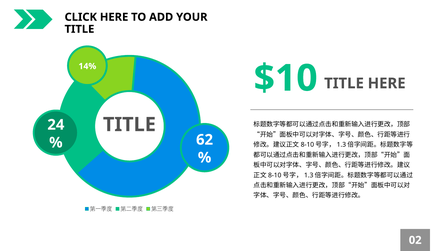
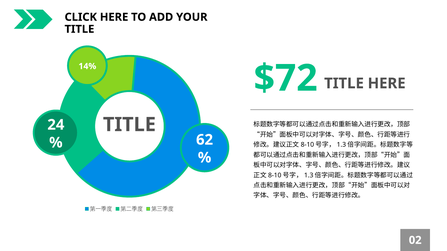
$10: $10 -> $72
